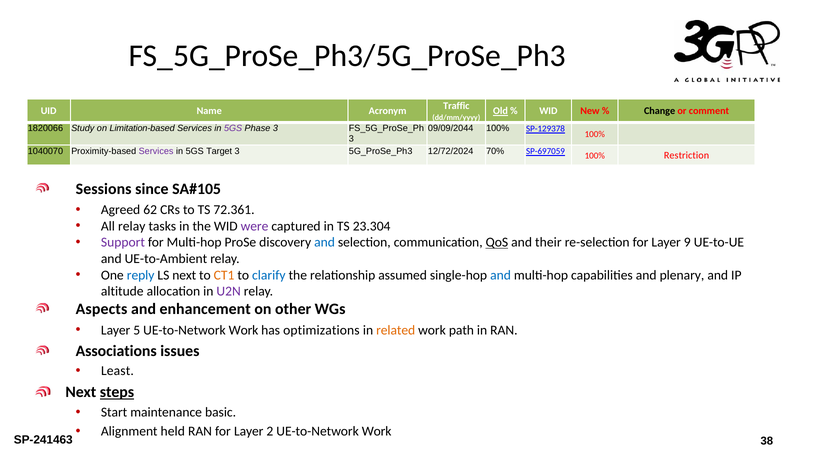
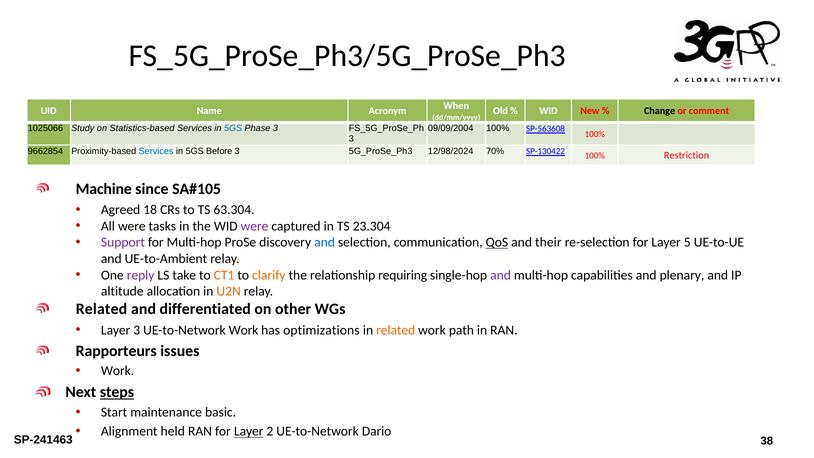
Traffic: Traffic -> When
Old underline: present -> none
1820066: 1820066 -> 1025066
Limitation-based: Limitation-based -> Statistics-based
5GS at (233, 128) colour: purple -> blue
09/09/2044: 09/09/2044 -> 09/09/2004
SP-129378: SP-129378 -> SP-563608
1040070: 1040070 -> 9662854
Services at (156, 151) colour: purple -> blue
Target: Target -> Before
12/72/2024: 12/72/2024 -> 12/98/2024
SP-697059: SP-697059 -> SP-130422
Sessions: Sessions -> Machine
62: 62 -> 18
72.361: 72.361 -> 63.304
All relay: relay -> were
9: 9 -> 5
reply colour: blue -> purple
LS next: next -> take
clarify colour: blue -> orange
assumed: assumed -> requiring
and at (501, 275) colour: blue -> purple
U2N colour: purple -> orange
Aspects at (102, 309): Aspects -> Related
enhancement: enhancement -> differentiated
Layer 5: 5 -> 3
Associations: Associations -> Rapporteurs
Least at (117, 371): Least -> Work
Layer at (249, 431) underline: none -> present
2 UE-to-Network Work: Work -> Dario
